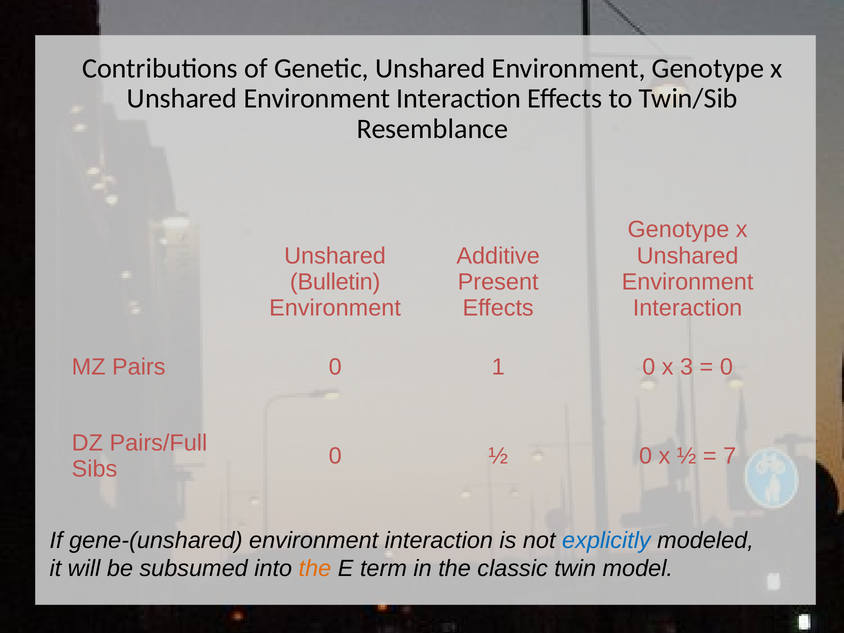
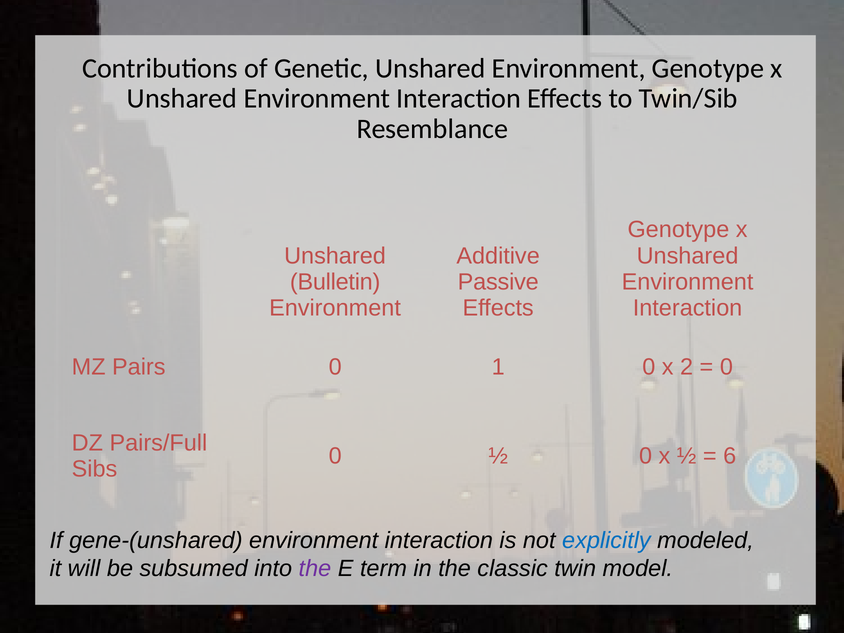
Present: Present -> Passive
3: 3 -> 2
7: 7 -> 6
the at (315, 568) colour: orange -> purple
